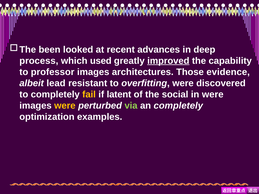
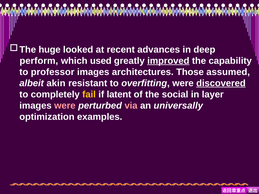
been: been -> huge
process: process -> perform
evidence: evidence -> assumed
lead: lead -> akin
discovered underline: none -> present
in were: were -> layer
were at (65, 106) colour: yellow -> pink
via colour: light green -> pink
an completely: completely -> universally
